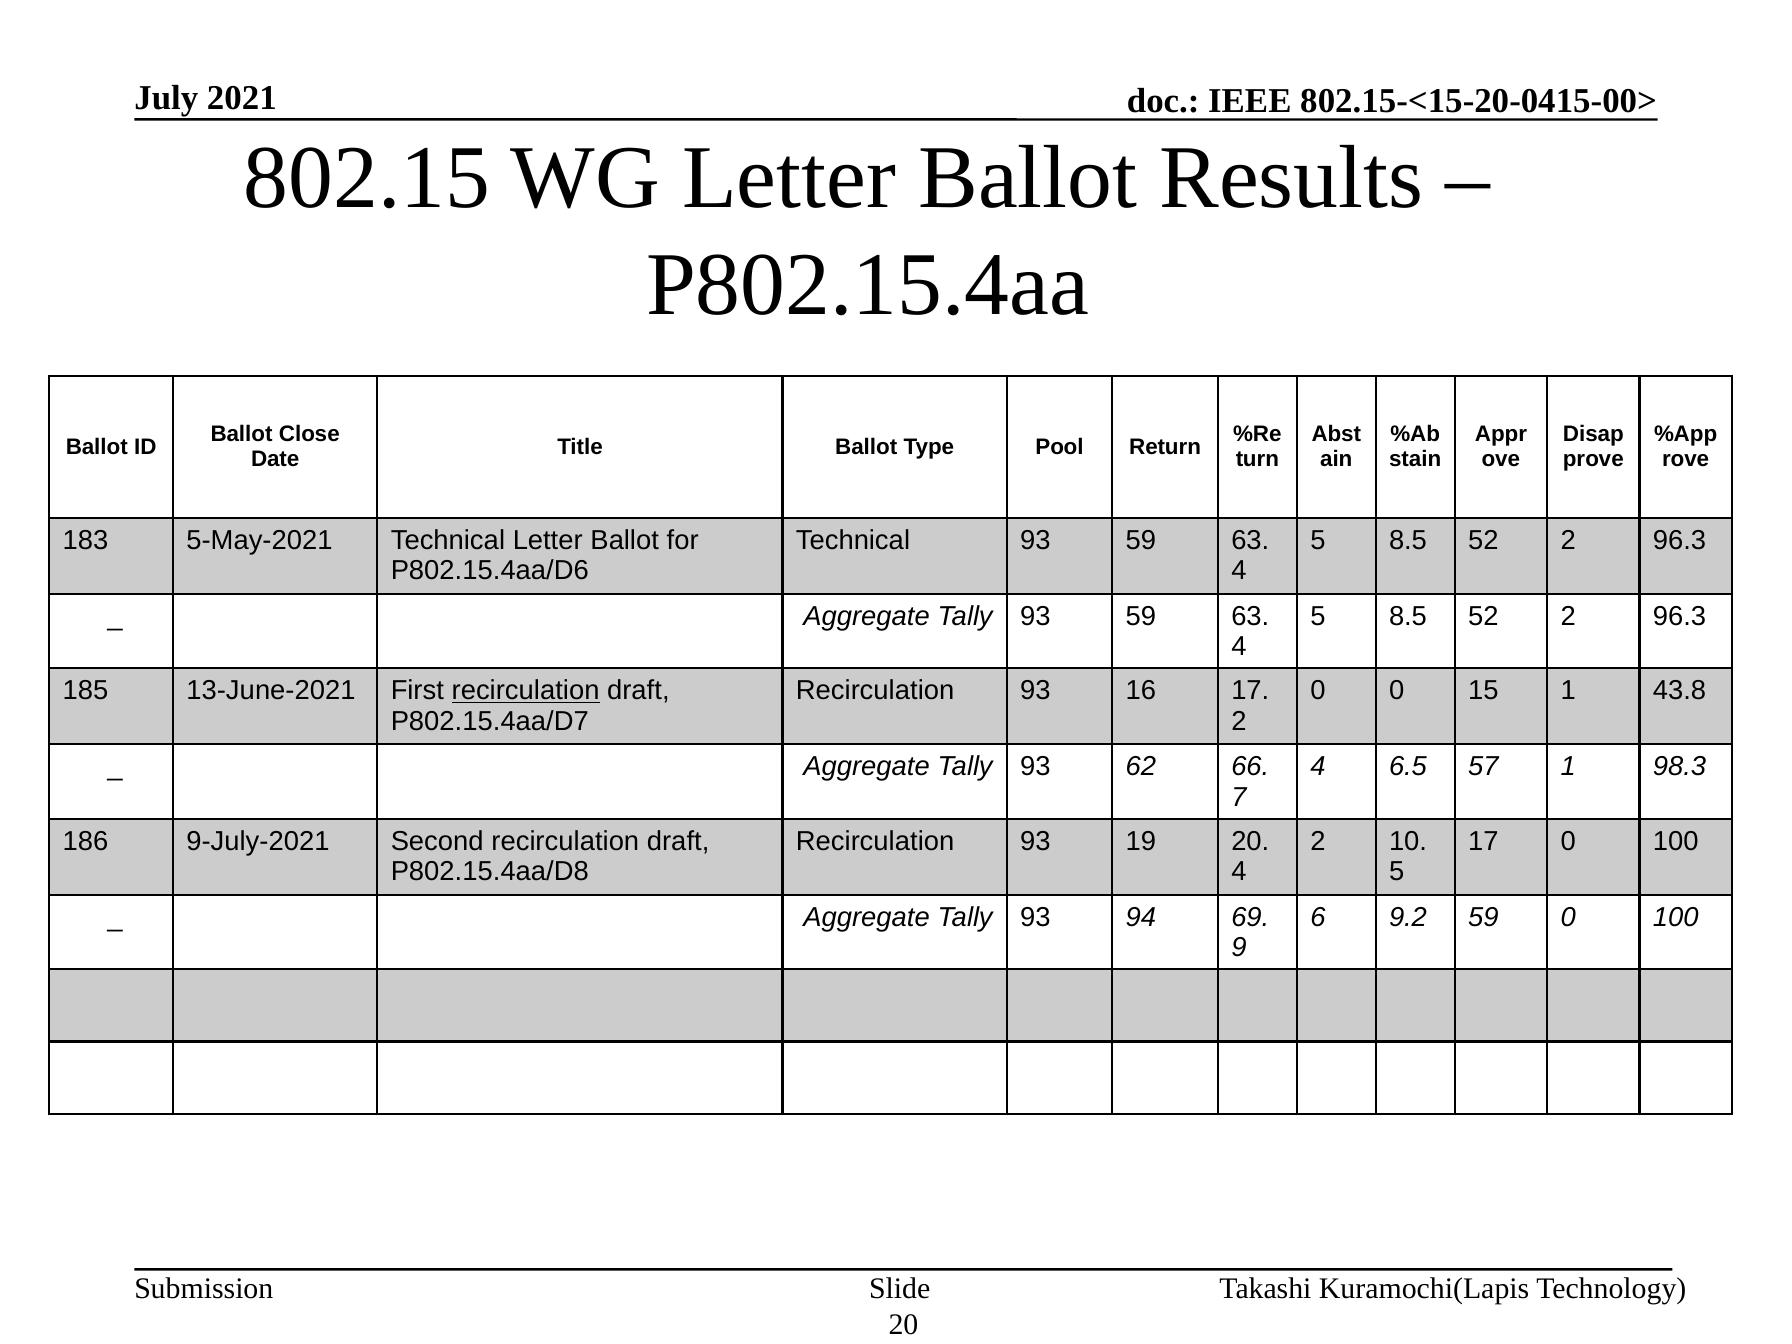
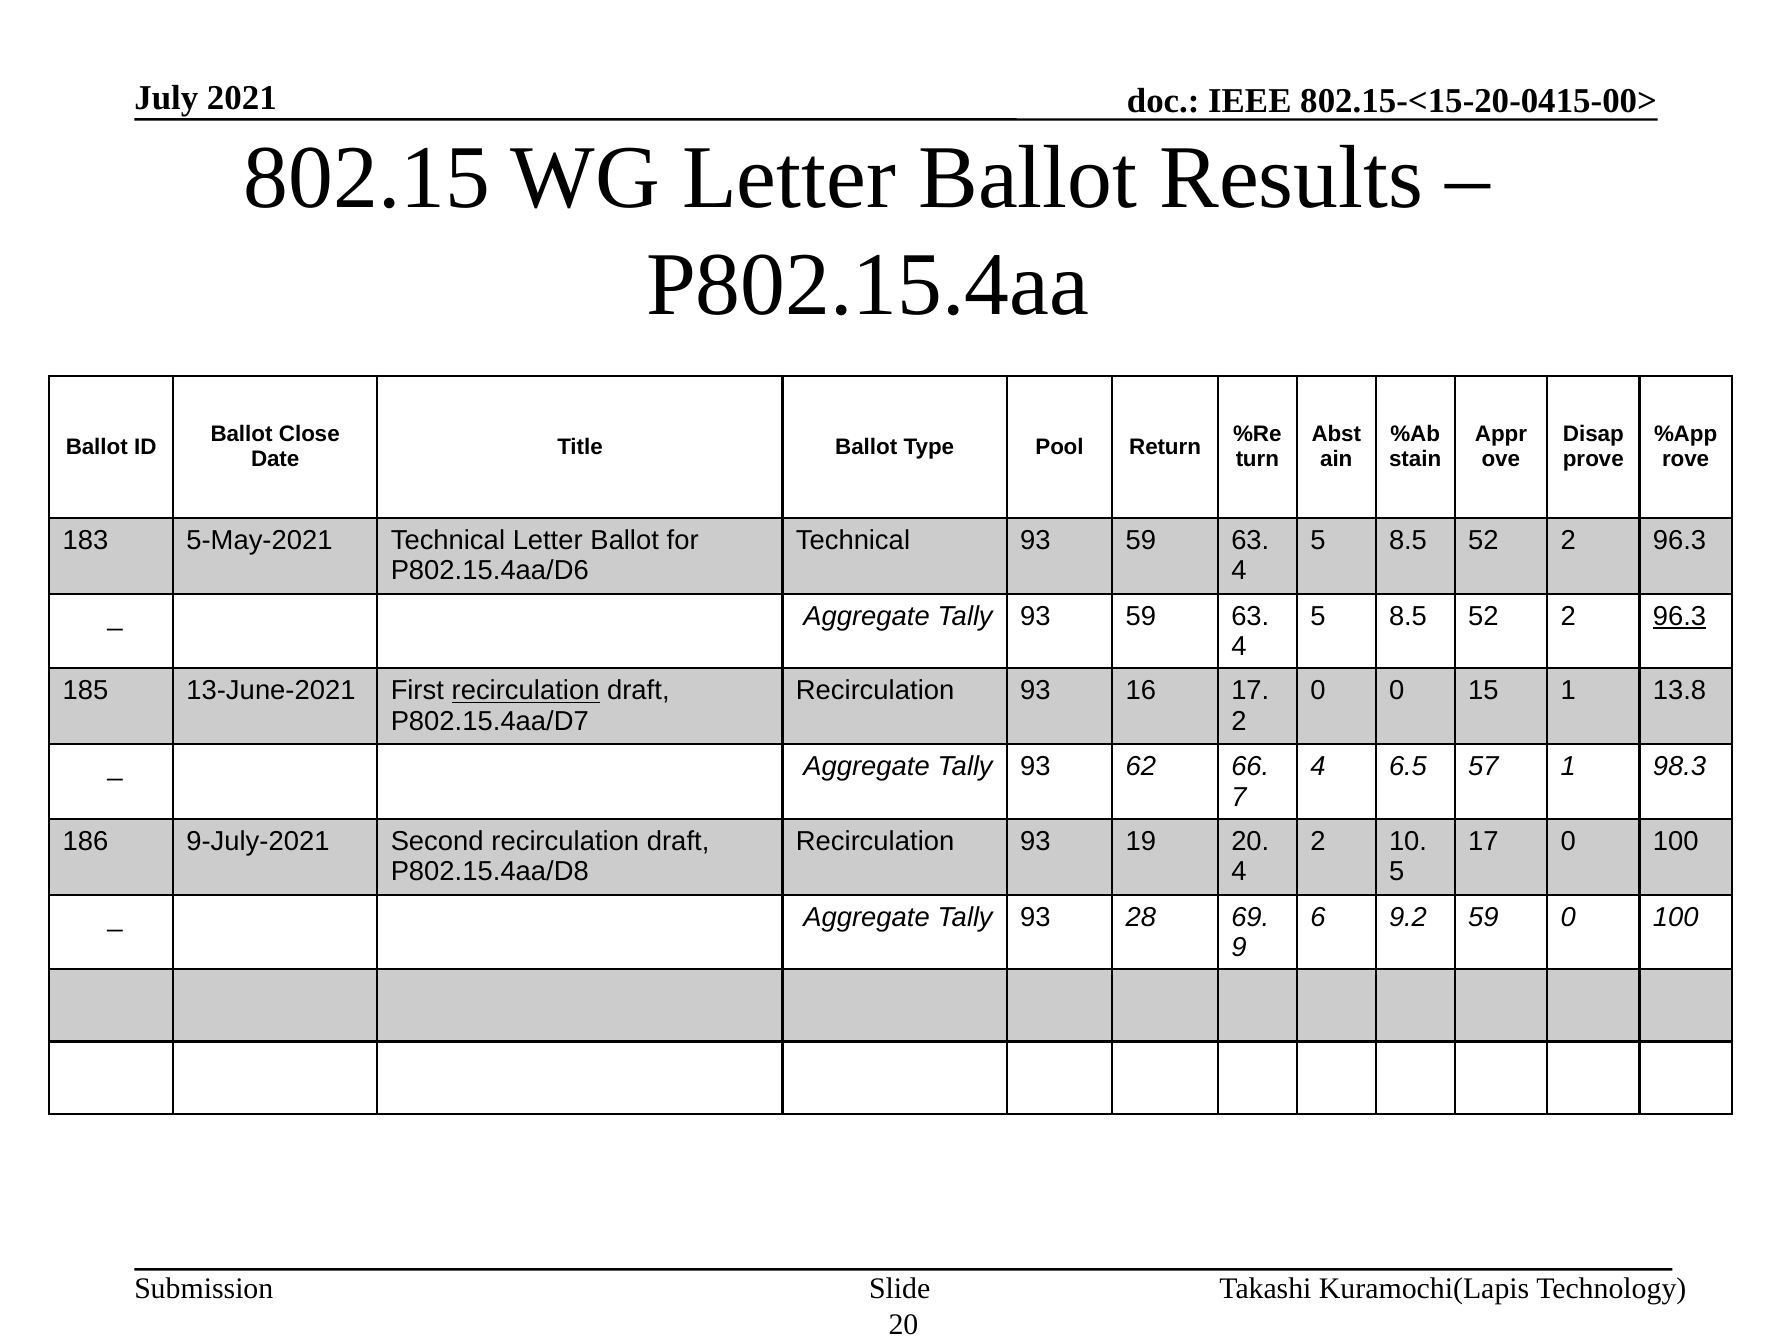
96.3 at (1679, 616) underline: none -> present
43.8: 43.8 -> 13.8
94: 94 -> 28
